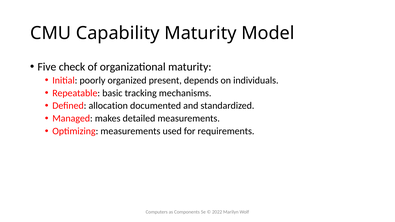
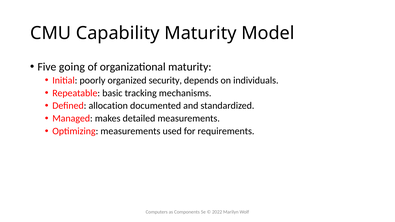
check: check -> going
present: present -> security
